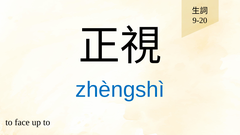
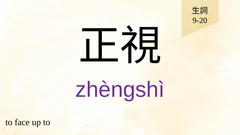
zhèngshì colour: blue -> purple
